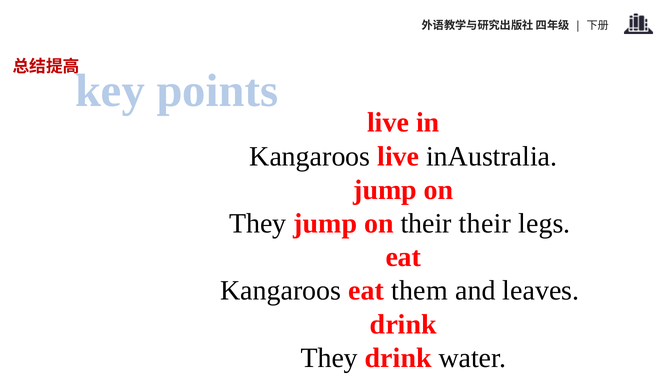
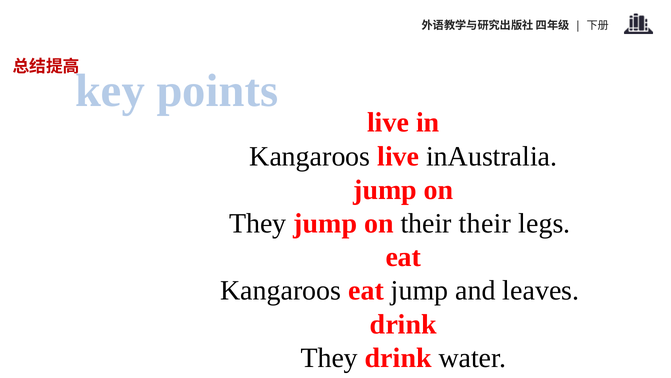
eat them: them -> jump
